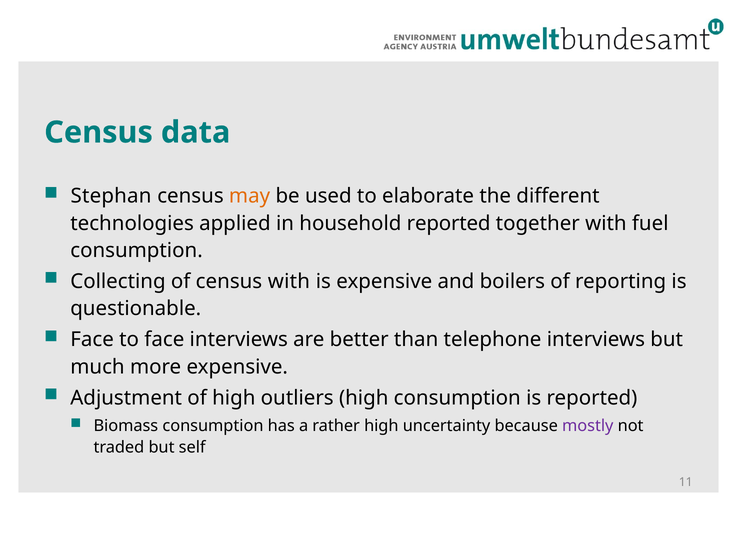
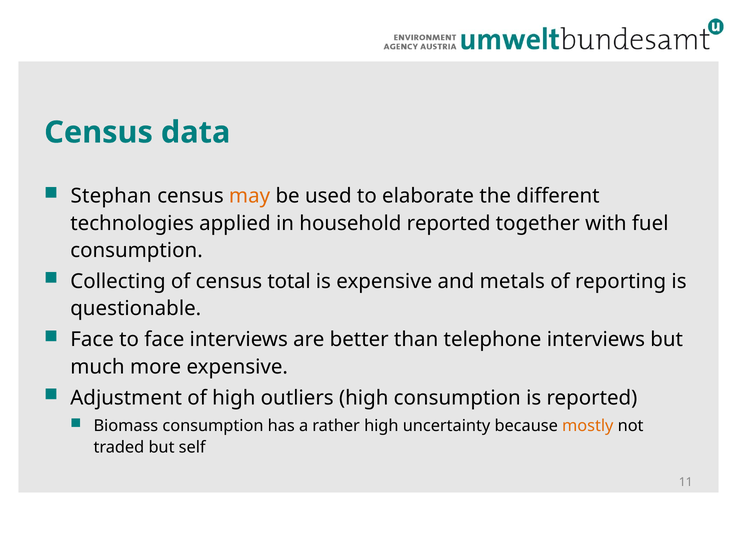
census with: with -> total
boilers: boilers -> metals
mostly colour: purple -> orange
